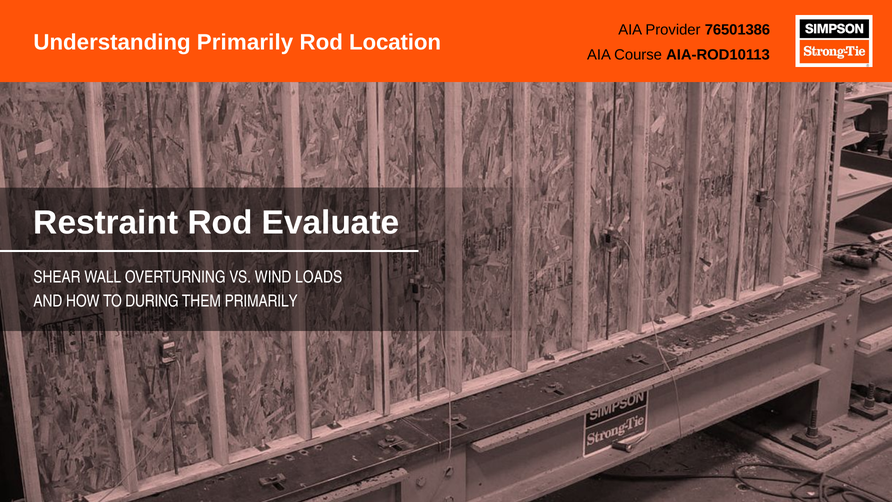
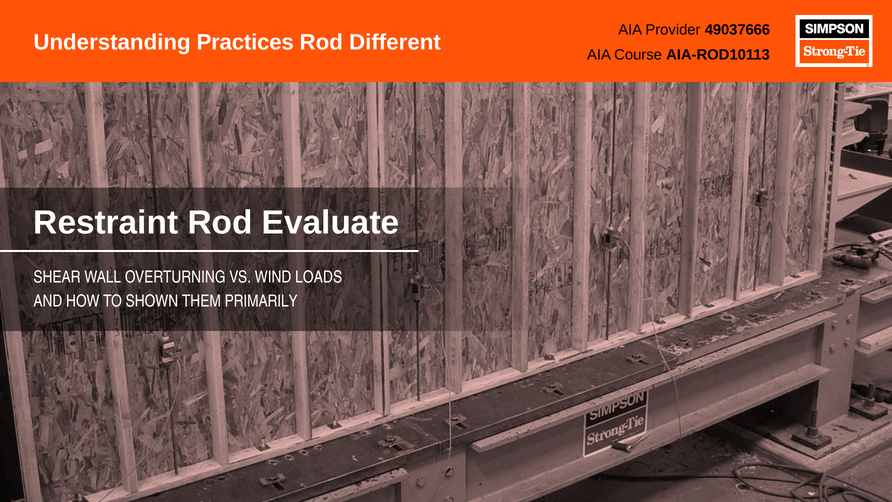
76501386: 76501386 -> 49037666
Primarily at (245, 43): Primarily -> Practices
Location: Location -> Different
DURING: DURING -> SHOWN
